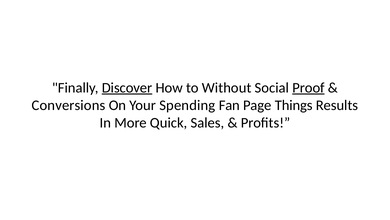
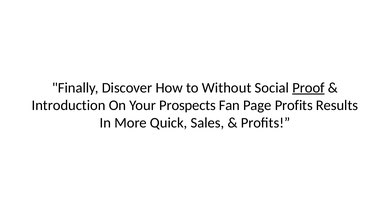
Discover underline: present -> none
Conversions: Conversions -> Introduction
Spending: Spending -> Prospects
Page Things: Things -> Profits
